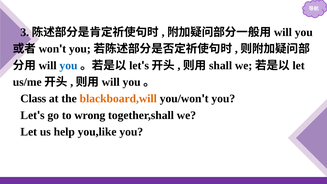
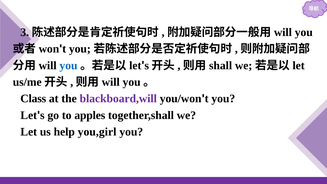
blackboard,will colour: orange -> purple
wrong: wrong -> apples
you,like: you,like -> you,girl
